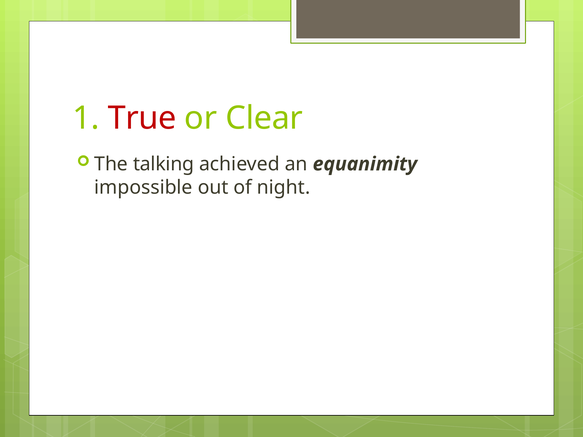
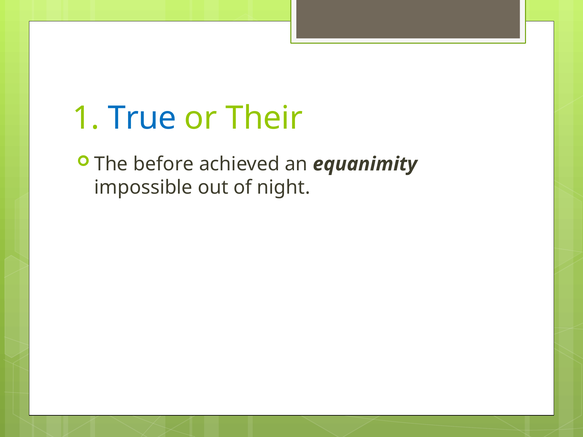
True colour: red -> blue
Clear: Clear -> Their
talking: talking -> before
